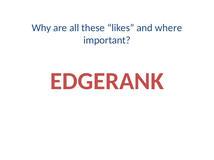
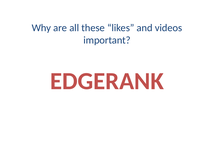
where: where -> videos
